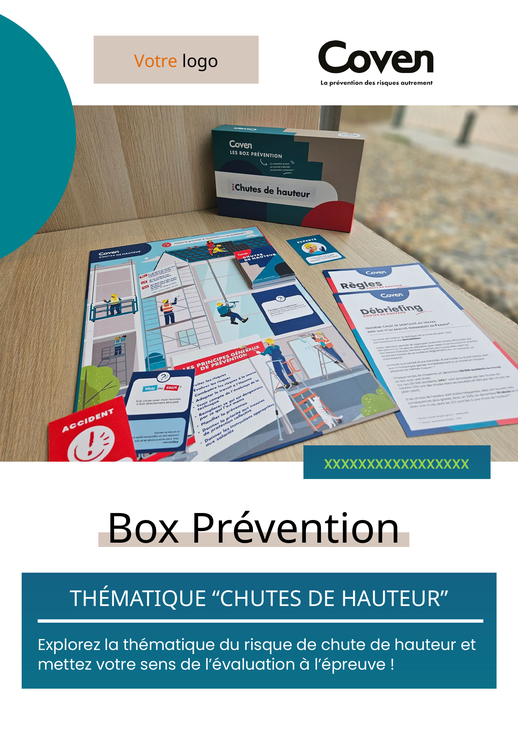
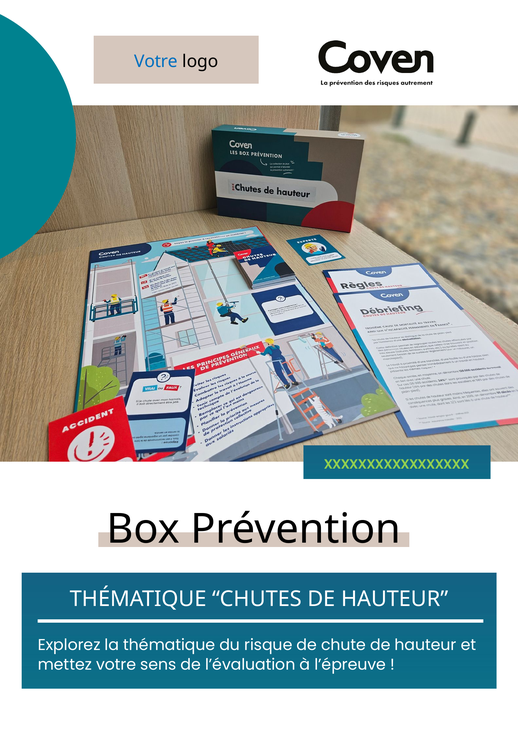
Votre at (156, 61) colour: orange -> blue
